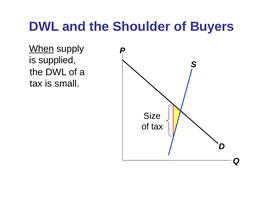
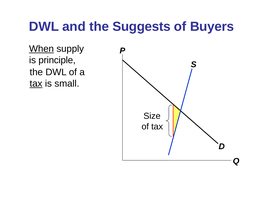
Shoulder: Shoulder -> Suggests
supplied: supplied -> principle
tax at (36, 84) underline: none -> present
